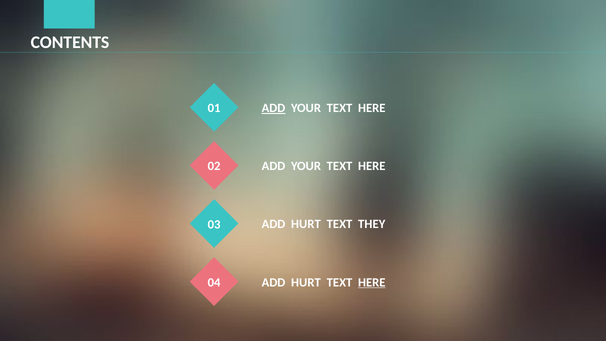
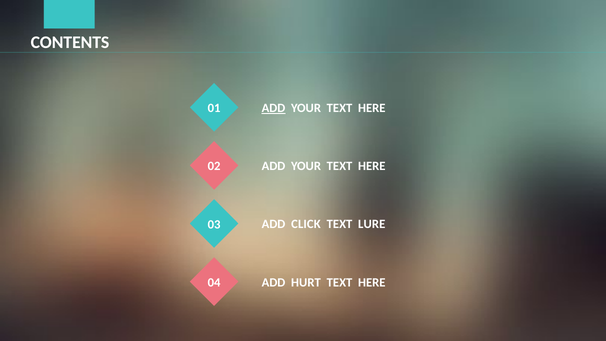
03 ADD HURT: HURT -> CLICK
THEY: THEY -> LURE
HERE at (372, 282) underline: present -> none
